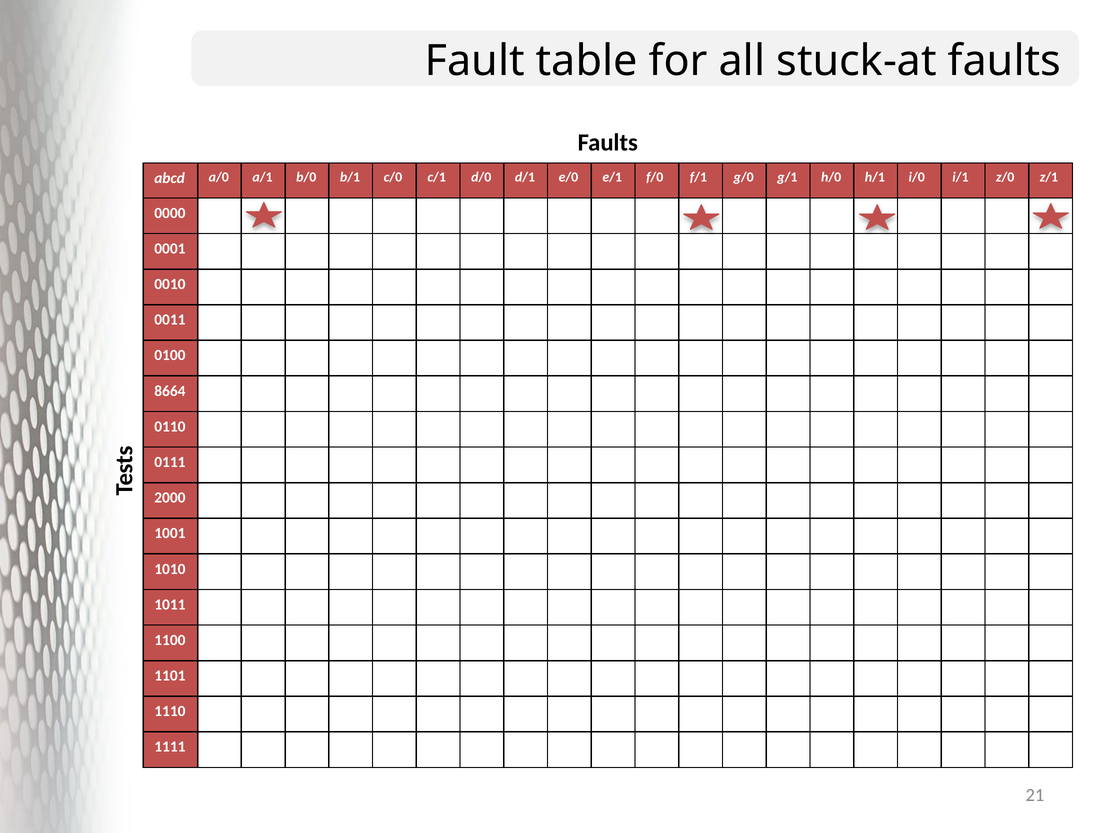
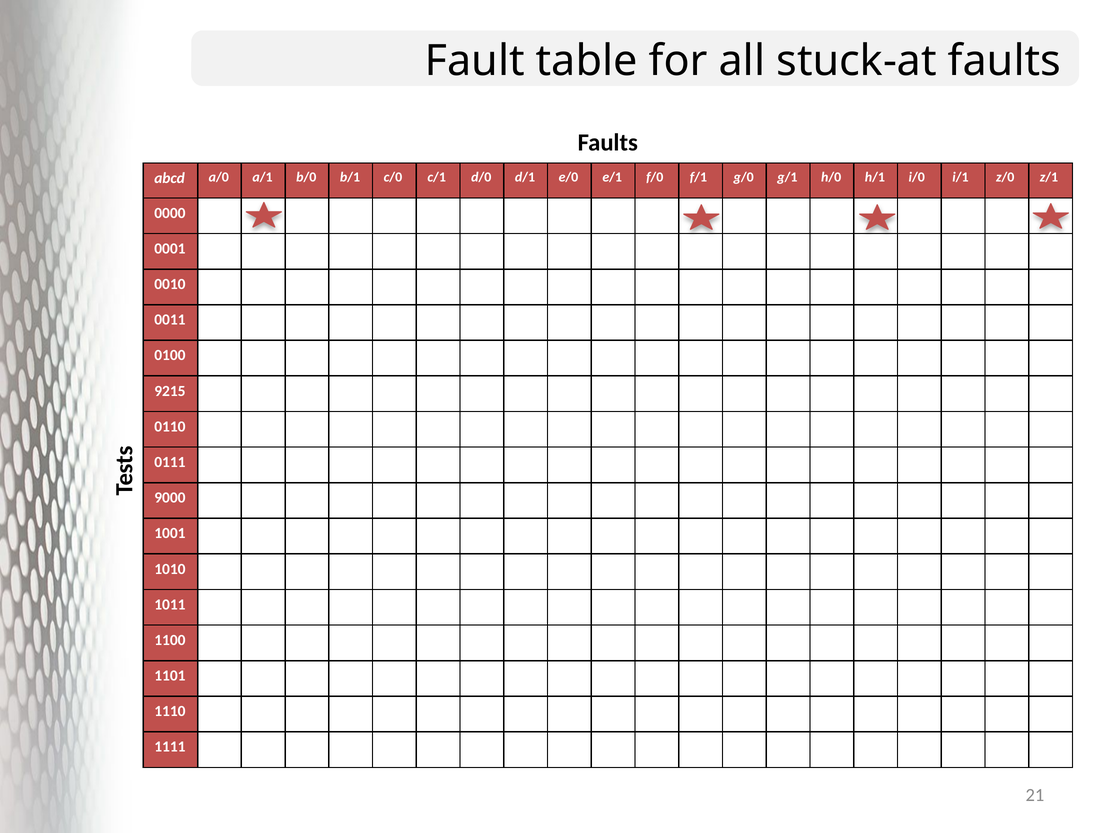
8664: 8664 -> 9215
2000: 2000 -> 9000
